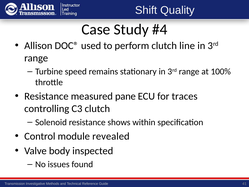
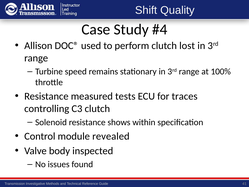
line: line -> lost
pane: pane -> tests
